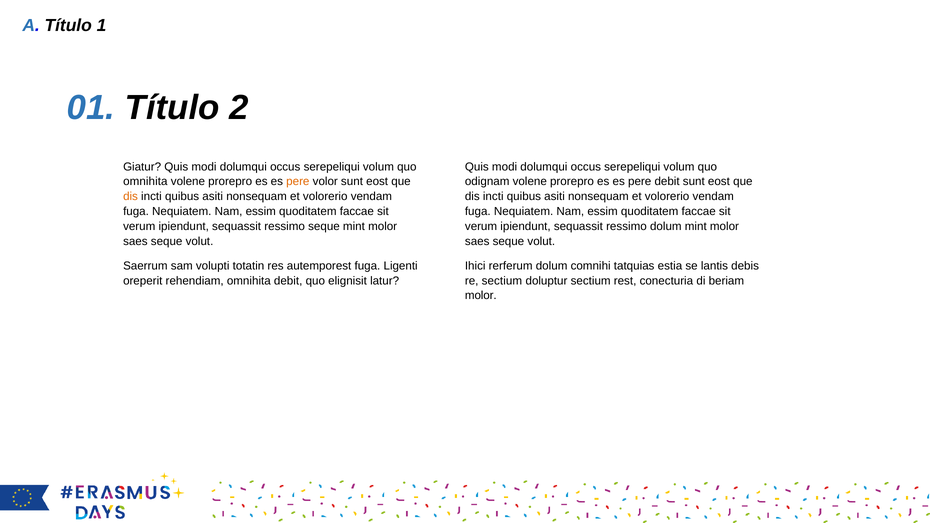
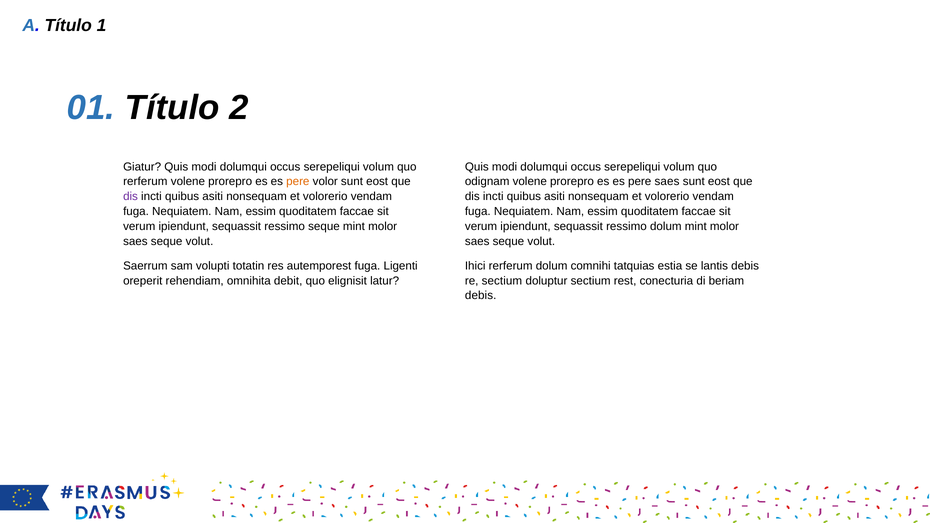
omnihita at (145, 182): omnihita -> rerferum
pere debit: debit -> saes
dis at (131, 197) colour: orange -> purple
molor at (481, 296): molor -> debis
